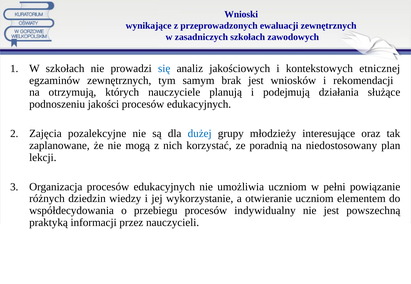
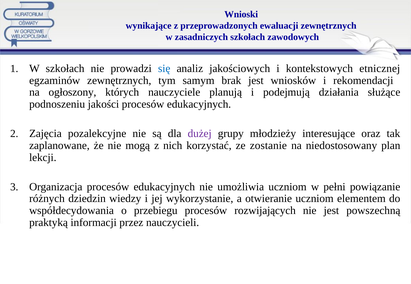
otrzymują: otrzymują -> ogłoszony
dużej colour: blue -> purple
poradnią: poradnią -> zostanie
indywidualny: indywidualny -> rozwijających
